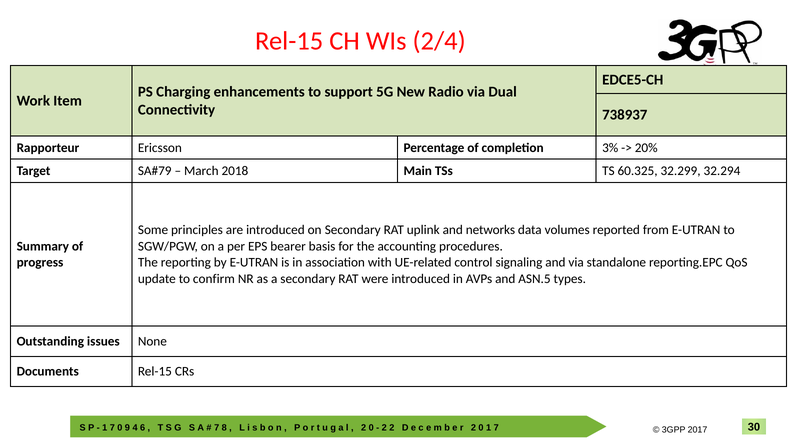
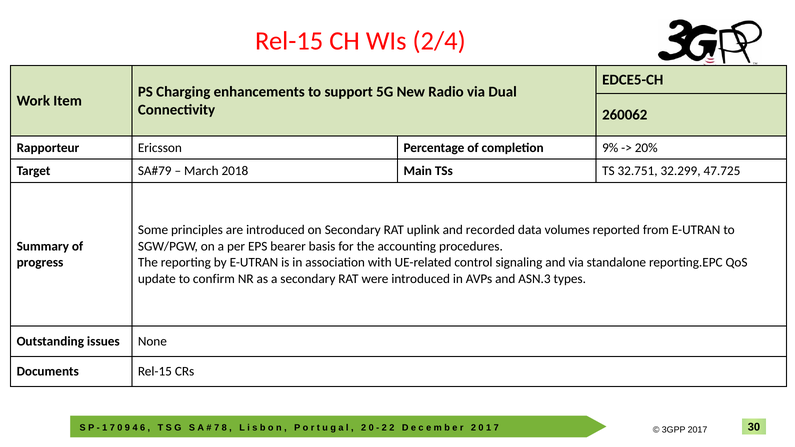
738937: 738937 -> 260062
3%: 3% -> 9%
60.325: 60.325 -> 32.751
32.294: 32.294 -> 47.725
networks: networks -> recorded
ASN.5: ASN.5 -> ASN.3
